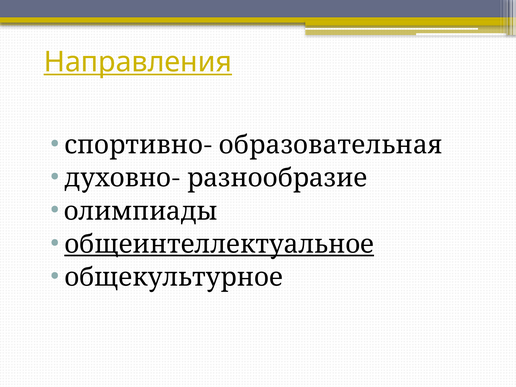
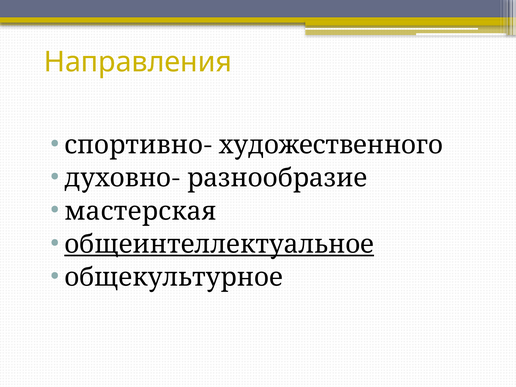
Направления underline: present -> none
образовательная: образовательная -> художественного
олимпиады: олимпиады -> мастерская
